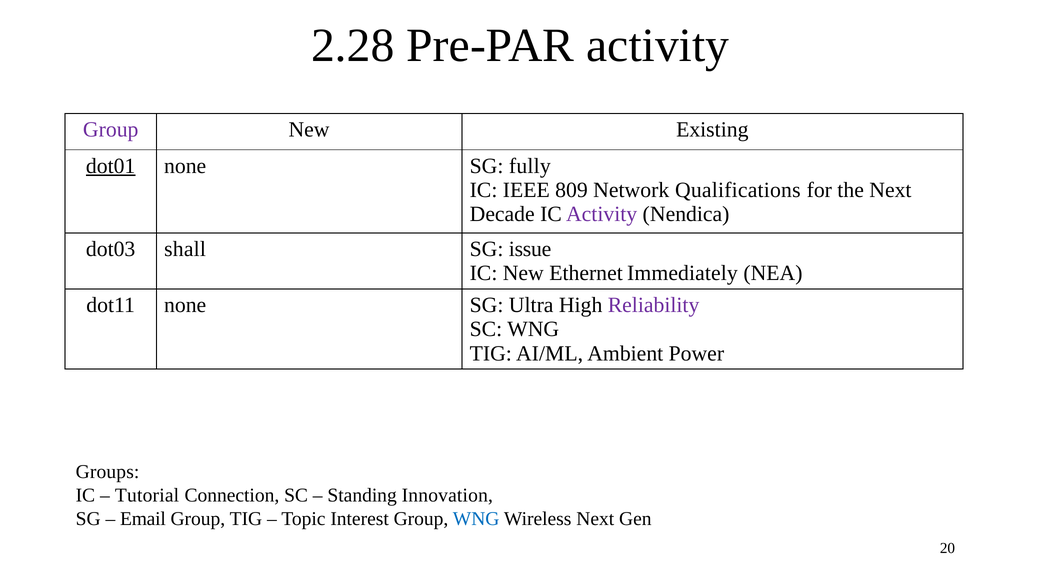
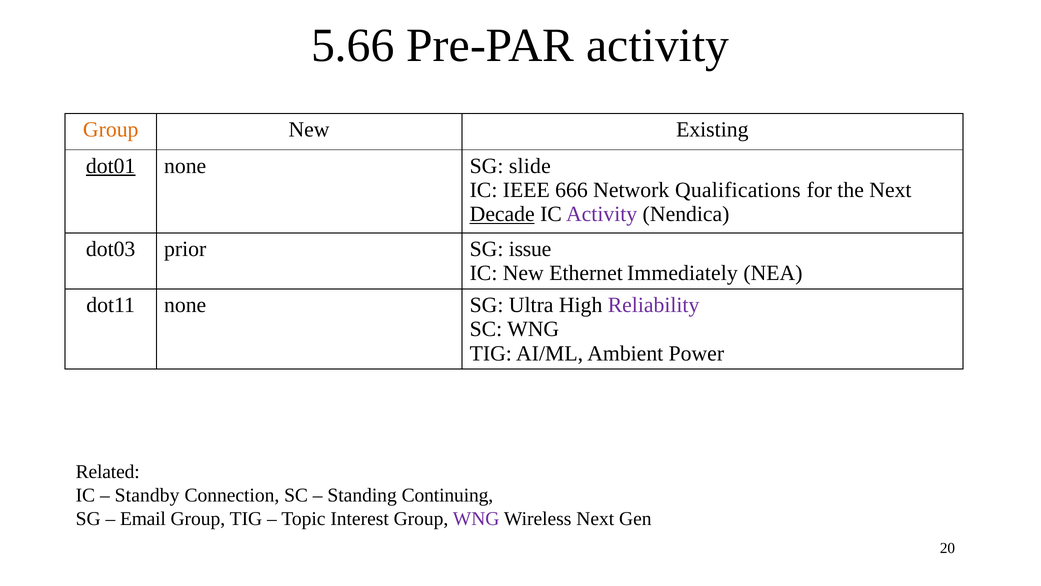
2.28: 2.28 -> 5.66
Group at (111, 130) colour: purple -> orange
fully: fully -> slide
809: 809 -> 666
Decade underline: none -> present
shall: shall -> prior
Groups: Groups -> Related
Tutorial: Tutorial -> Standby
Innovation: Innovation -> Continuing
WNG at (476, 518) colour: blue -> purple
